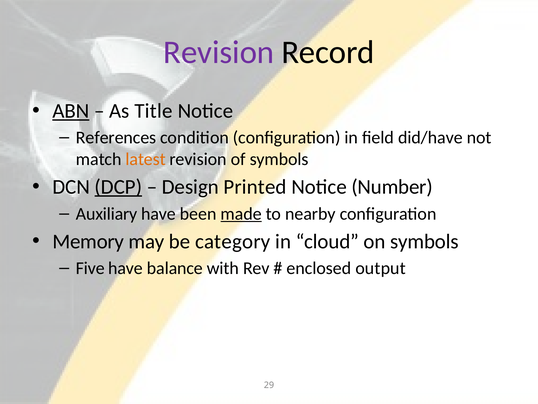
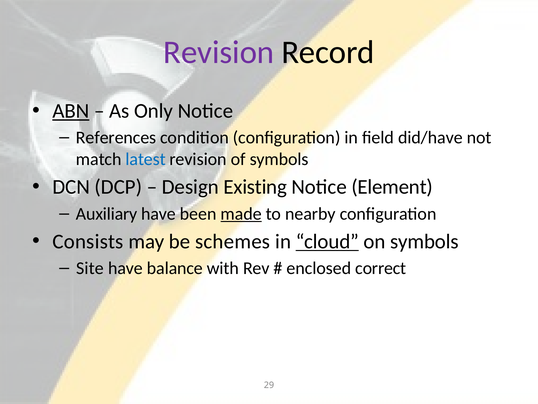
Title: Title -> Only
latest colour: orange -> blue
DCP underline: present -> none
Printed: Printed -> Existing
Number: Number -> Element
Memory: Memory -> Consists
category: category -> schemes
cloud underline: none -> present
Five: Five -> Site
output: output -> correct
